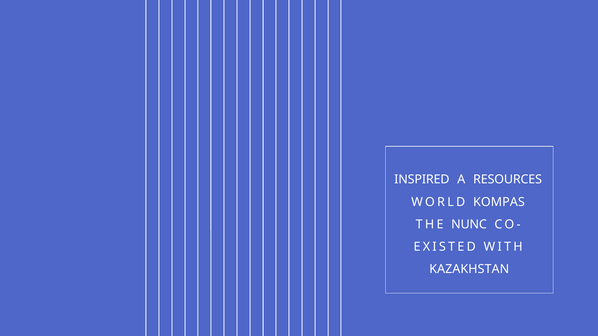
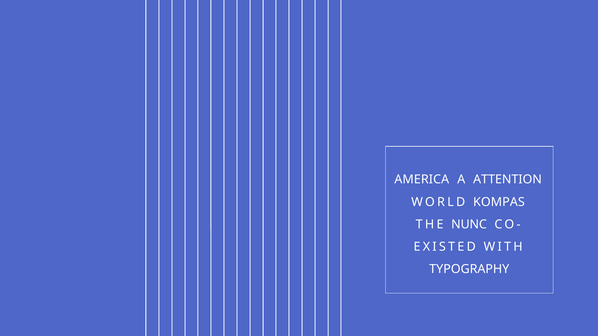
INSPIRED: INSPIRED -> AMERICA
RESOURCES: RESOURCES -> ATTENTION
KAZAKHSTAN: KAZAKHSTAN -> TYPOGRAPHY
